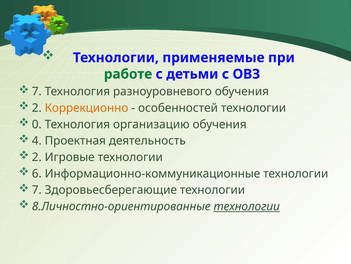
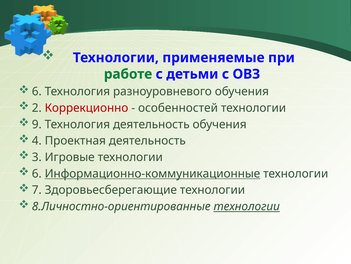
7 at (37, 91): 7 -> 6
Коррекционно colour: orange -> red
0: 0 -> 9
Технология организацию: организацию -> деятельность
2 at (37, 157): 2 -> 3
Информационно-коммуникационные underline: none -> present
